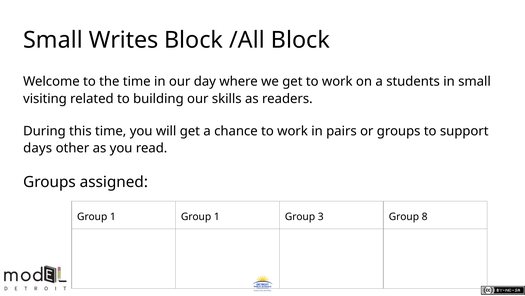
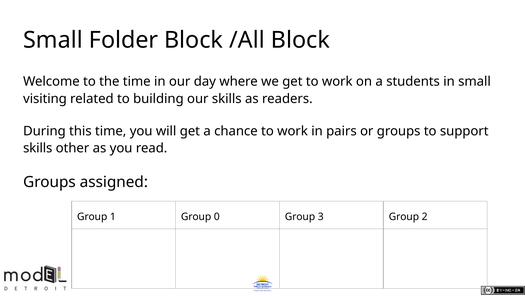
Writes: Writes -> Folder
days at (38, 148): days -> skills
1 Group 1: 1 -> 0
8: 8 -> 2
